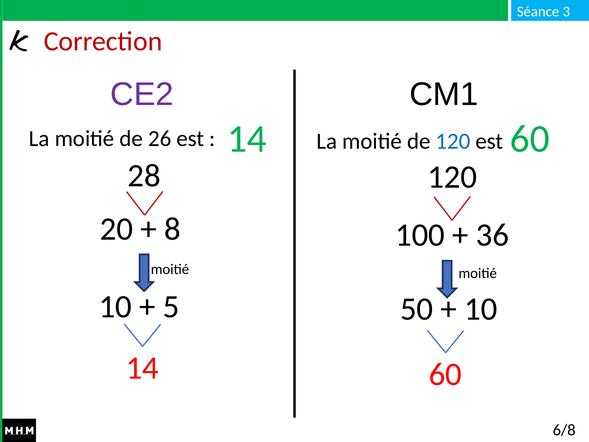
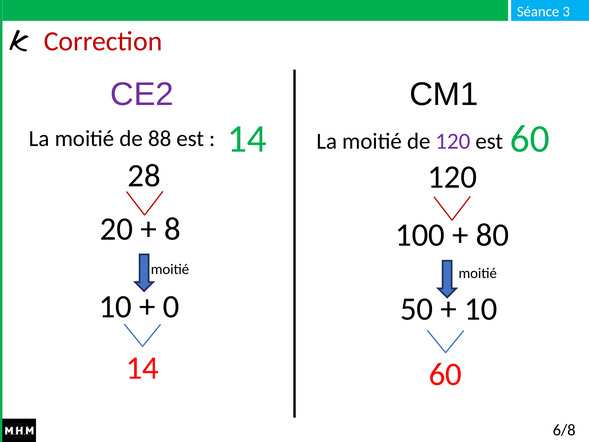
26: 26 -> 88
120 at (453, 141) colour: blue -> purple
36: 36 -> 80
5: 5 -> 0
